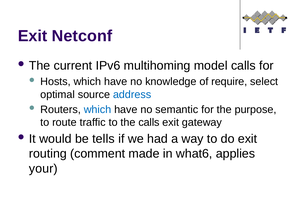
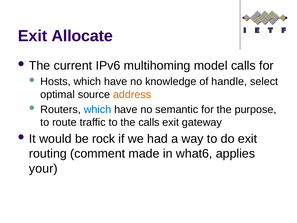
Netconf: Netconf -> Allocate
require: require -> handle
address colour: blue -> orange
tells: tells -> rock
